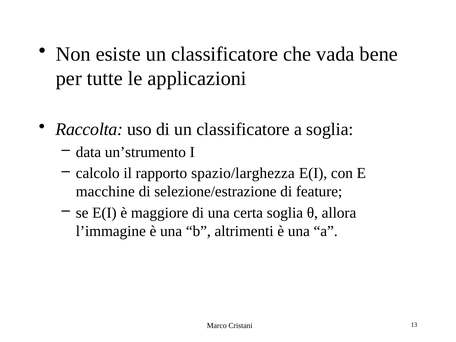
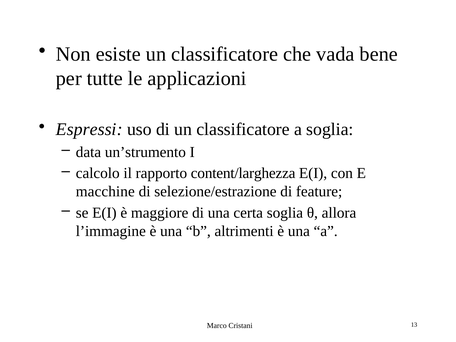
Raccolta: Raccolta -> Espressi
spazio/larghezza: spazio/larghezza -> content/larghezza
